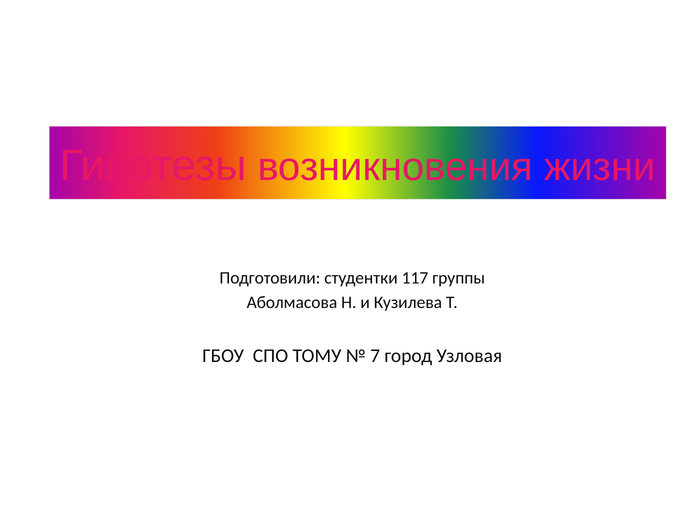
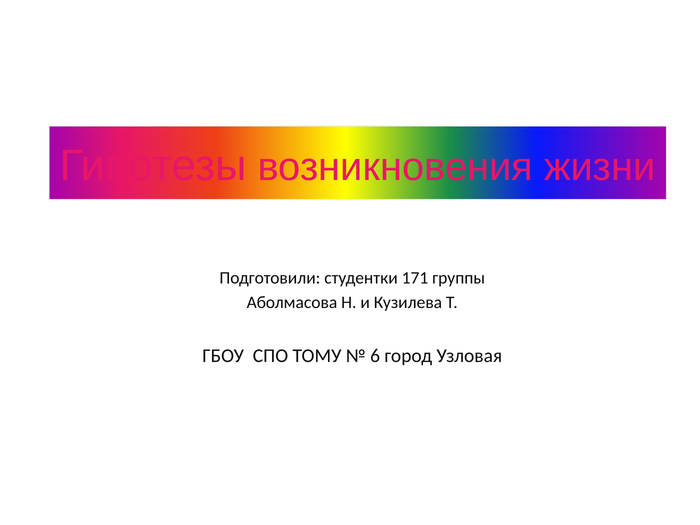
117: 117 -> 171
7: 7 -> 6
